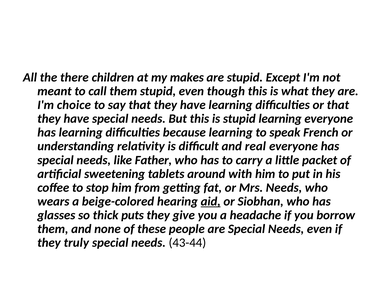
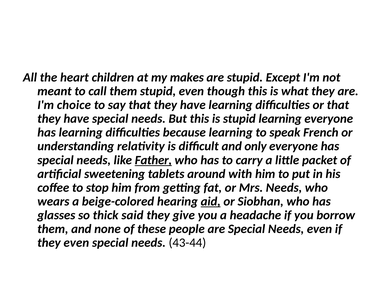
there: there -> heart
real: real -> only
Father underline: none -> present
puts: puts -> said
they truly: truly -> even
